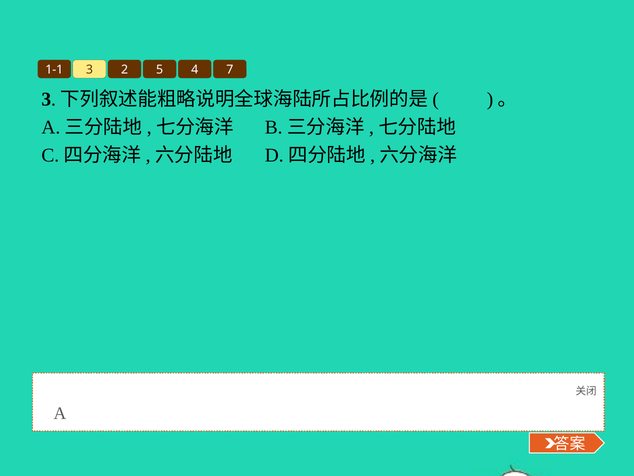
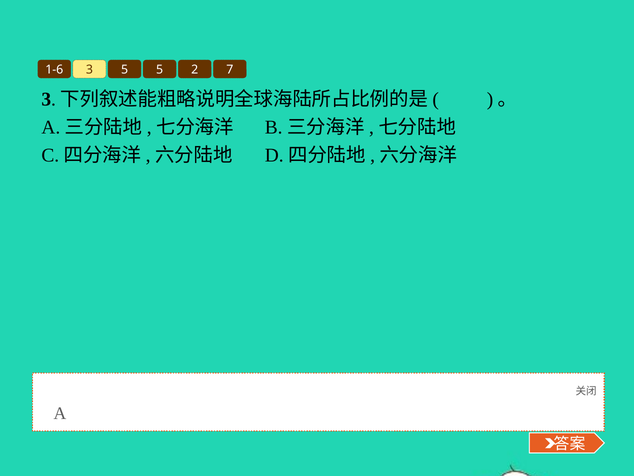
1-1: 1-1 -> 1-6
3 2: 2 -> 5
4: 4 -> 2
